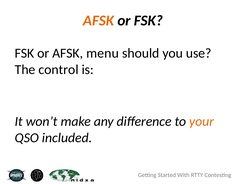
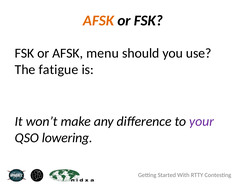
control: control -> fatigue
your colour: orange -> purple
included: included -> lowering
